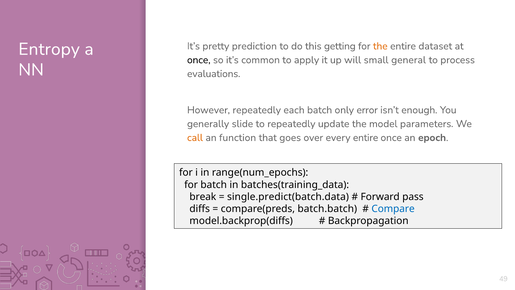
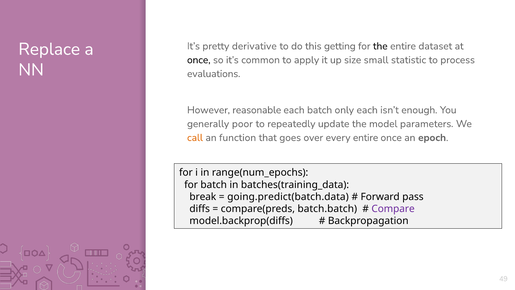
prediction: prediction -> derivative
the at (380, 46) colour: orange -> black
Entropy: Entropy -> Replace
will: will -> size
general: general -> statistic
However repeatedly: repeatedly -> reasonable
only error: error -> each
slide: slide -> poor
single.predict(batch.data: single.predict(batch.data -> going.predict(batch.data
Compare colour: blue -> purple
